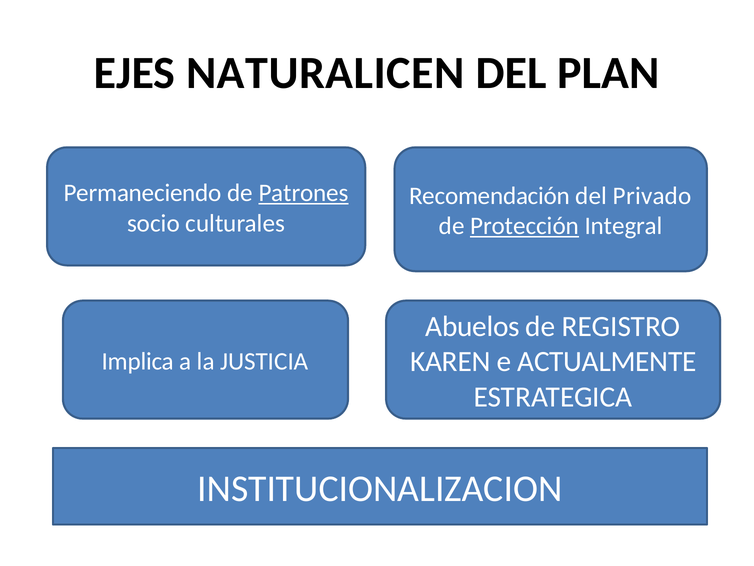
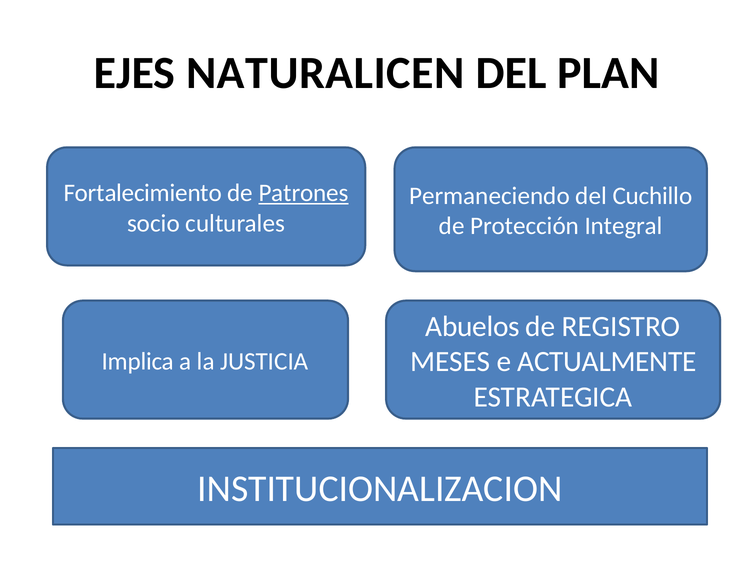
Permaneciendo: Permaneciendo -> Fortalecimiento
Recomendación: Recomendación -> Permaneciendo
Privado: Privado -> Cuchillo
Protección underline: present -> none
KAREN: KAREN -> MESES
